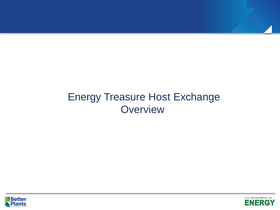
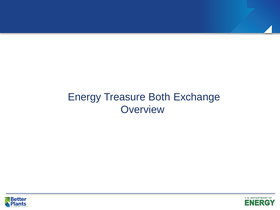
Host: Host -> Both
